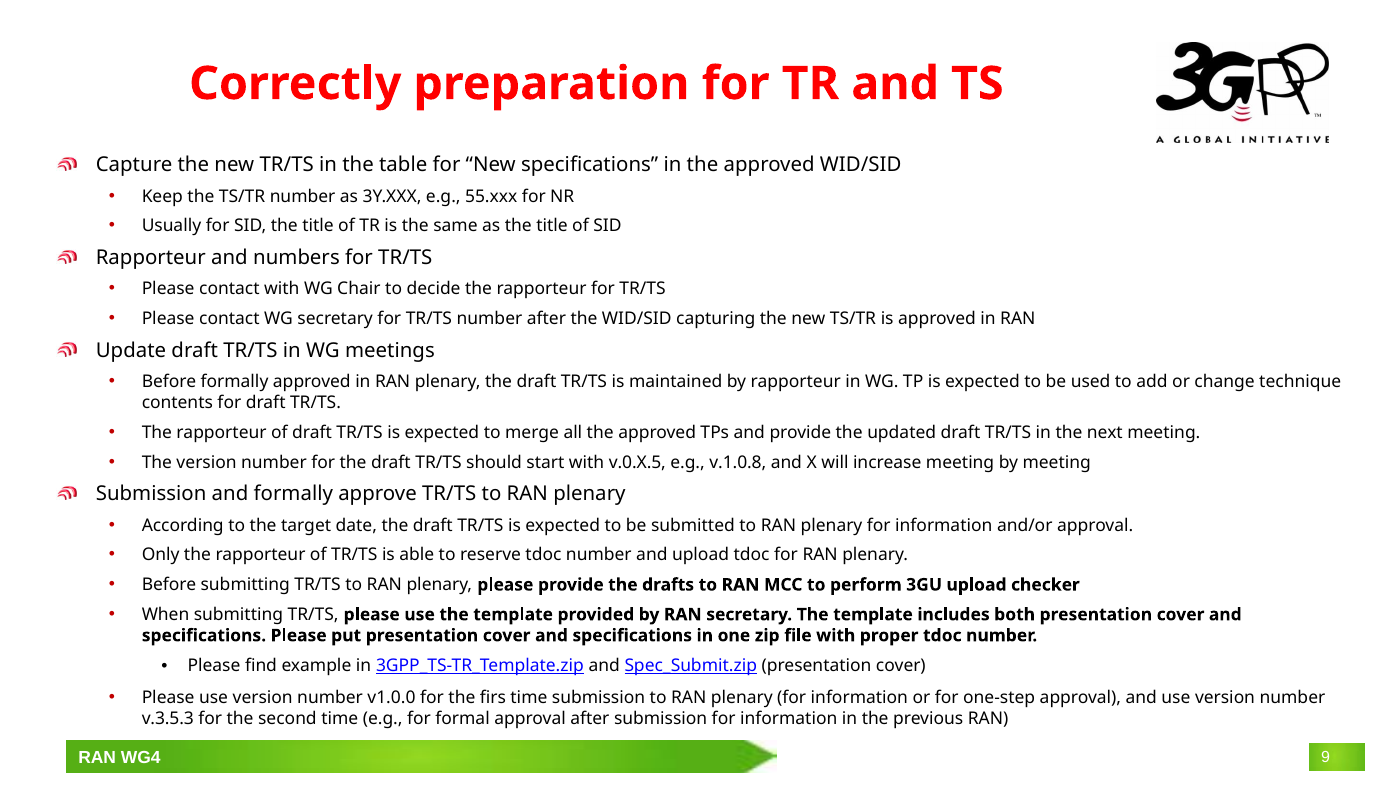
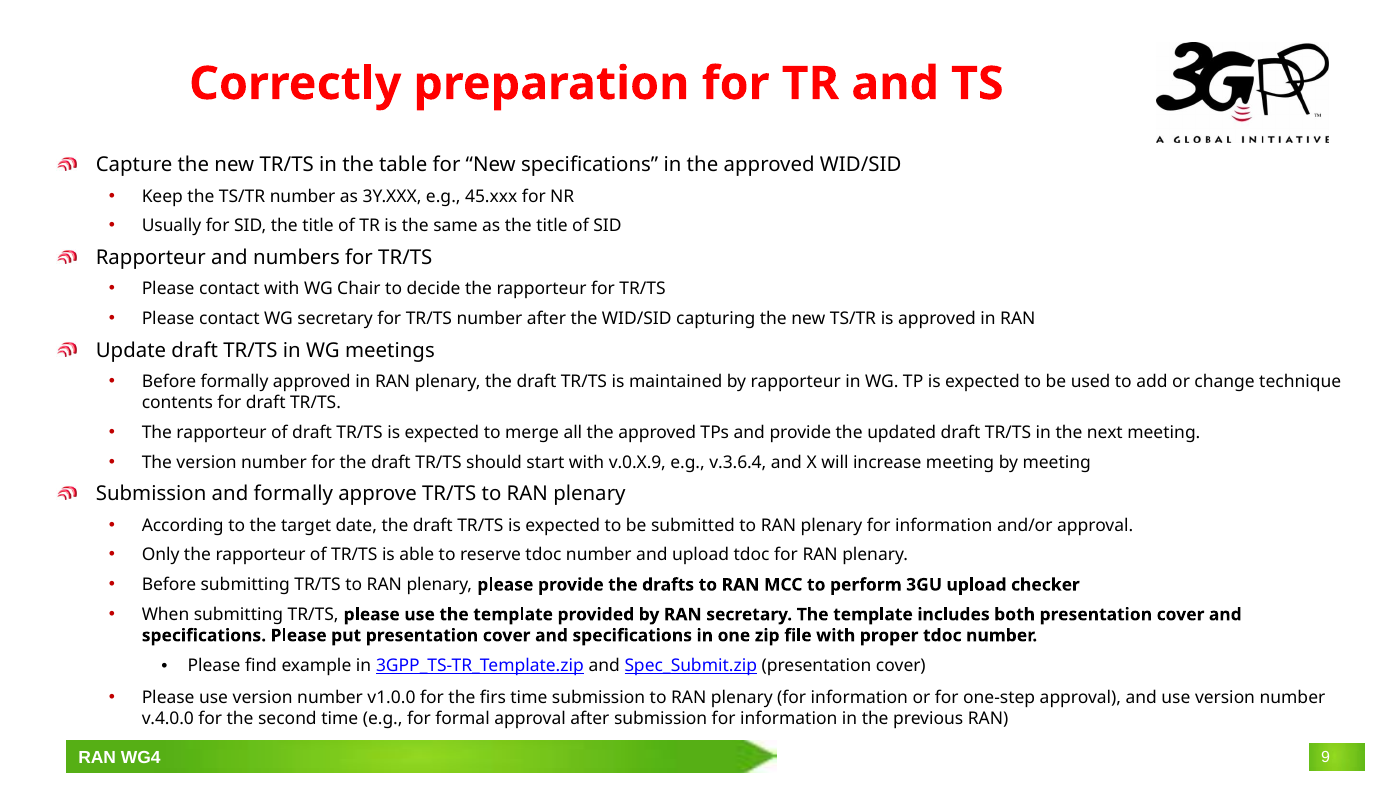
55.xxx: 55.xxx -> 45.xxx
v.0.X.5: v.0.X.5 -> v.0.X.9
v.1.0.8: v.1.0.8 -> v.3.6.4
v.3.5.3: v.3.5.3 -> v.4.0.0
